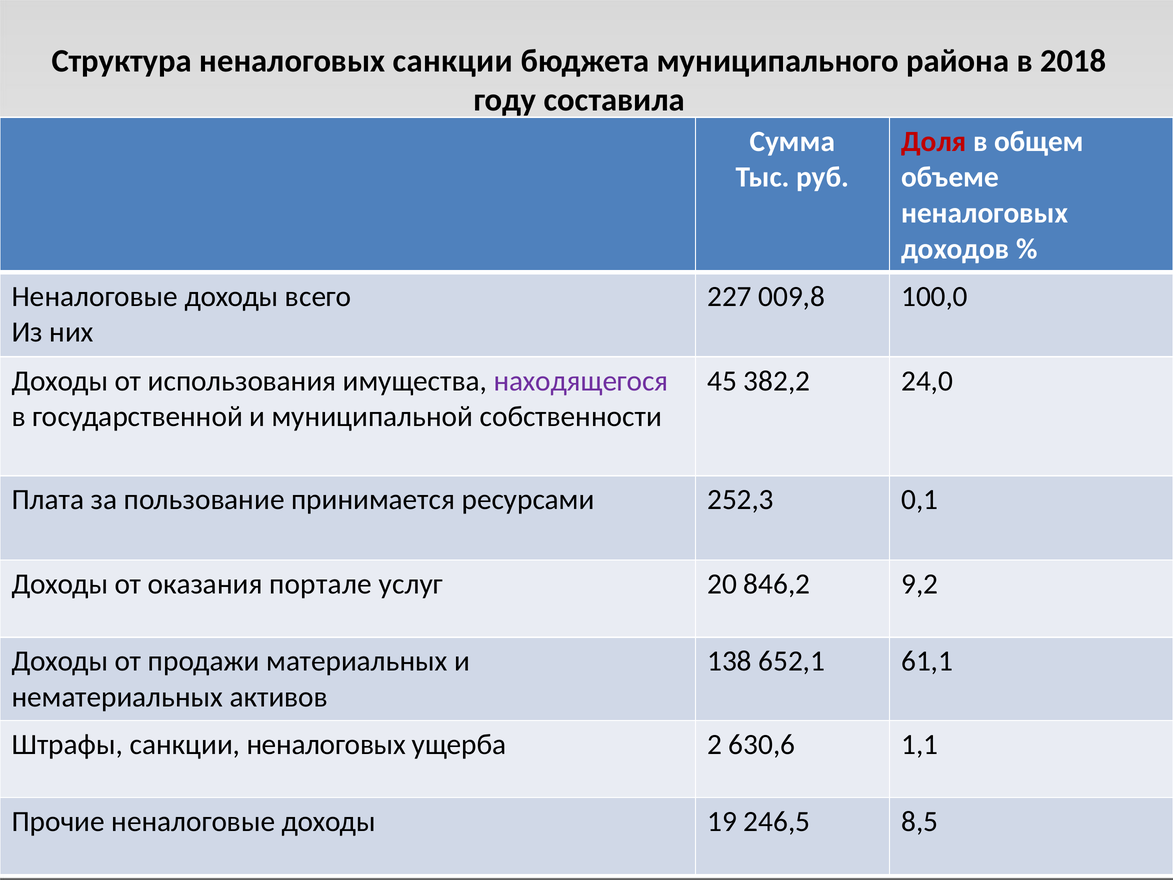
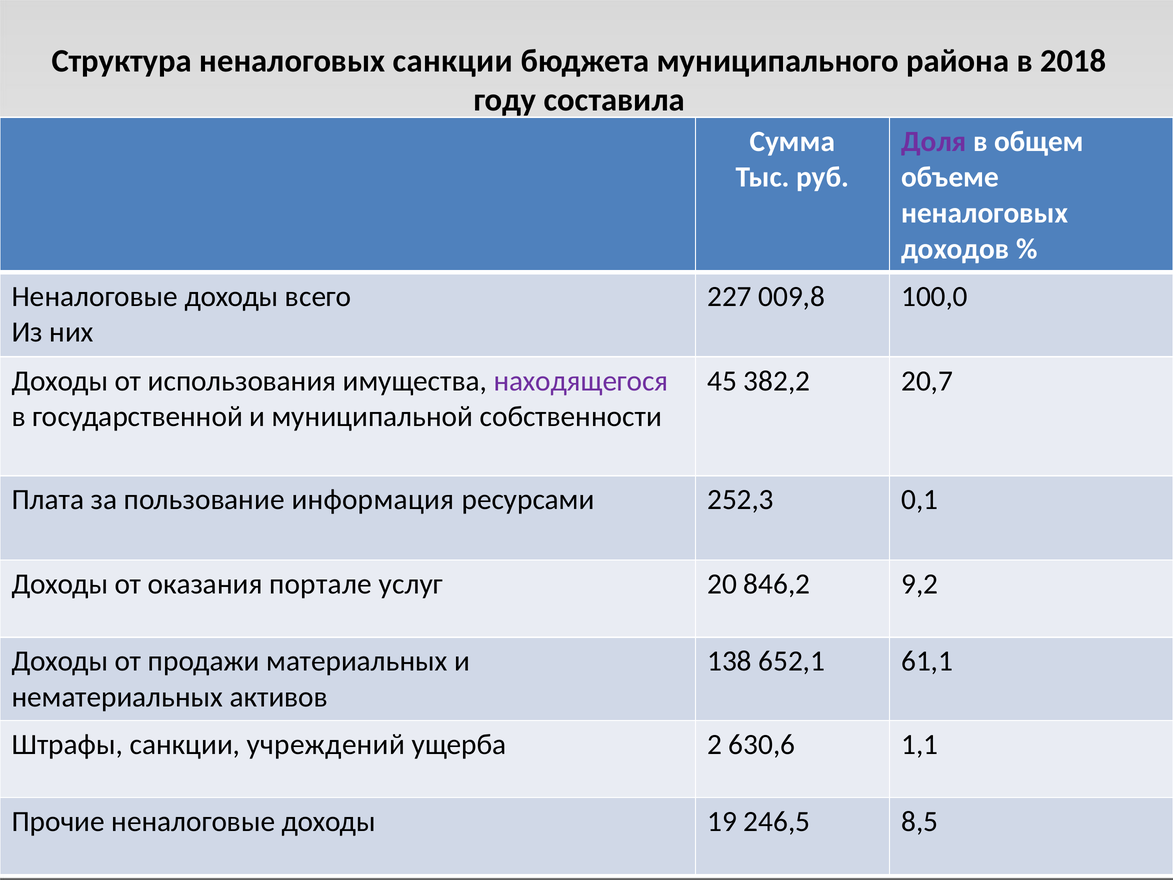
Доля colour: red -> purple
24,0: 24,0 -> 20,7
принимается: принимается -> информация
санкции неналоговых: неналоговых -> учреждений
